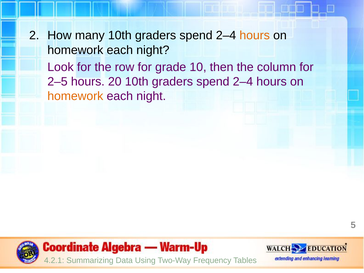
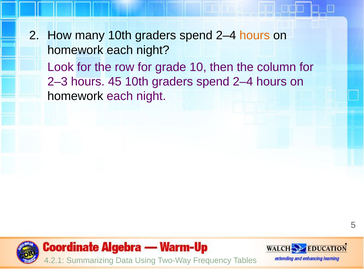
2–5: 2–5 -> 2–3
20: 20 -> 45
homework at (75, 96) colour: orange -> black
